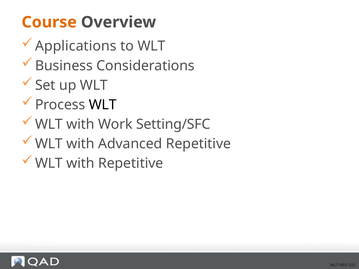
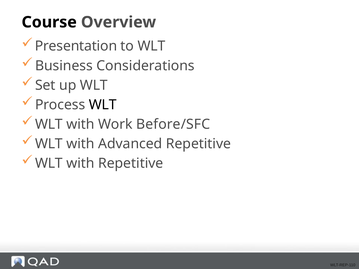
Course colour: orange -> black
Applications: Applications -> Presentation
Setting/SFC: Setting/SFC -> Before/SFC
